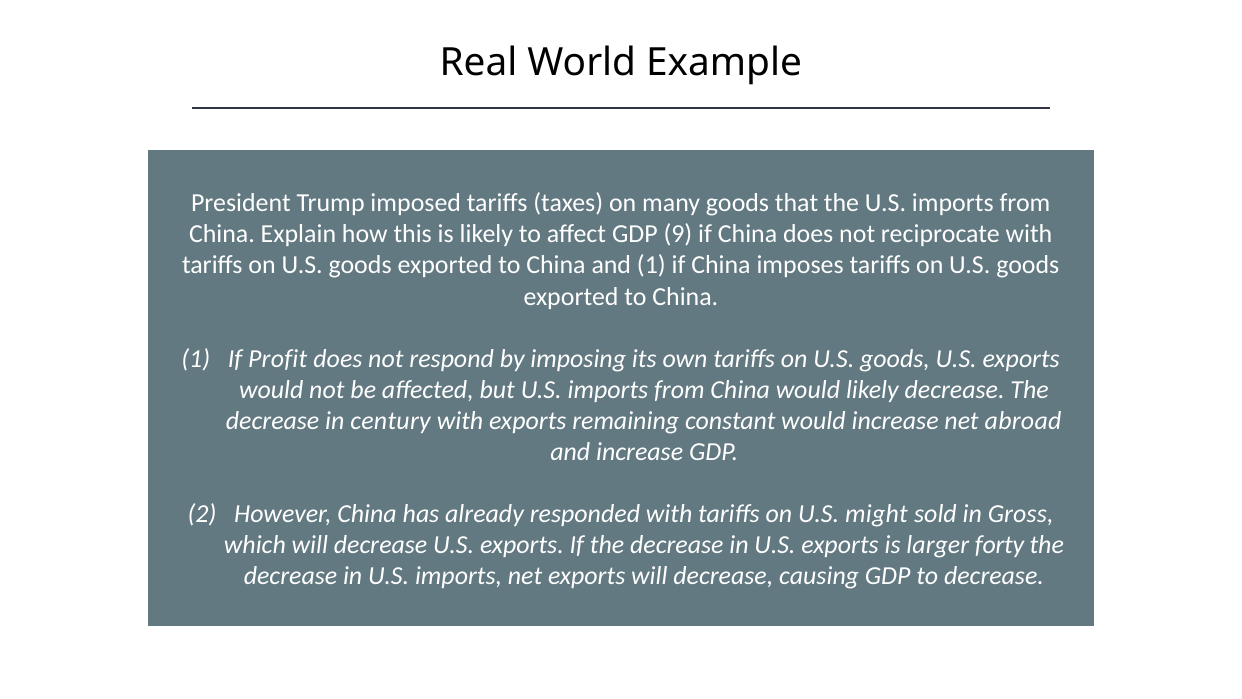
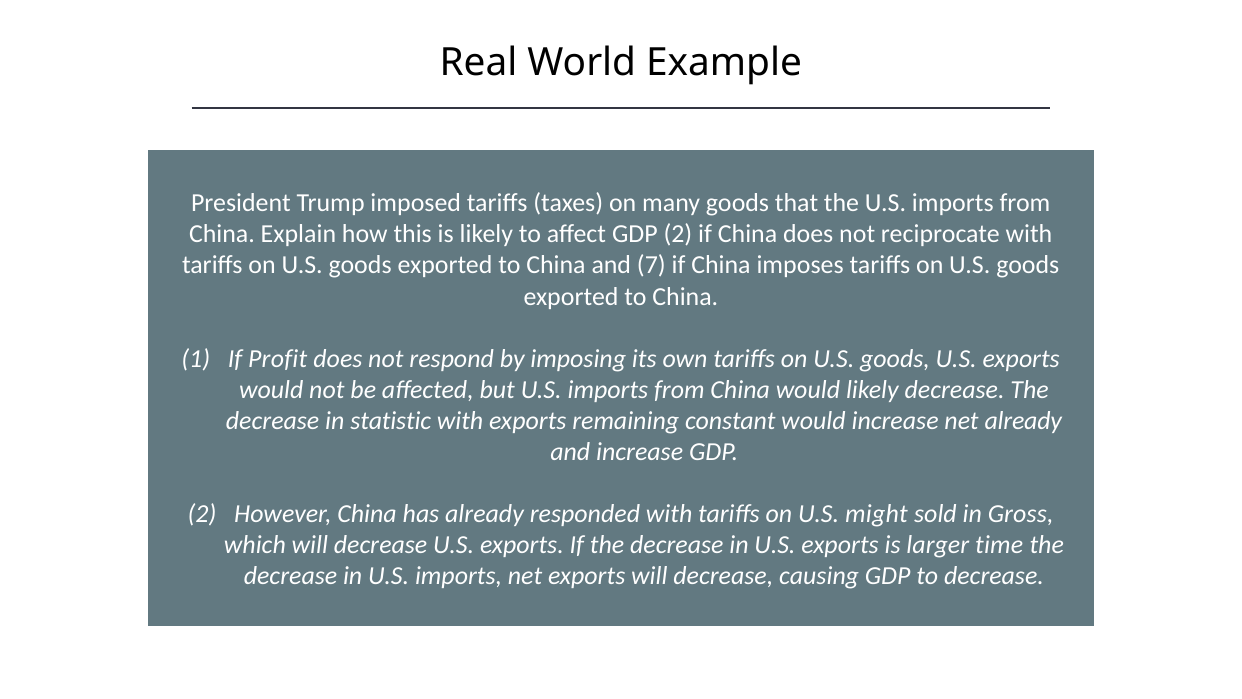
affect GDP 9: 9 -> 2
and 1: 1 -> 7
century: century -> statistic
net abroad: abroad -> already
forty: forty -> time
